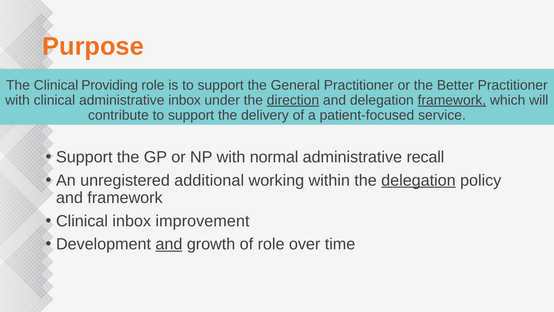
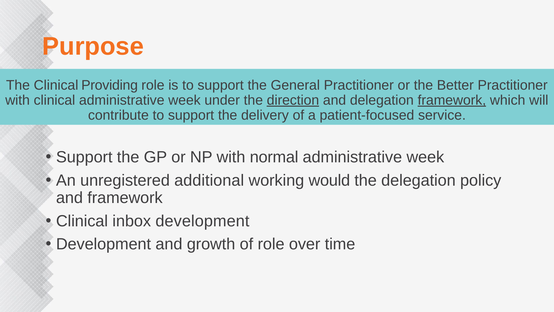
clinical administrative inbox: inbox -> week
recall at (425, 157): recall -> week
within: within -> would
delegation at (418, 180) underline: present -> none
inbox improvement: improvement -> development
and at (169, 244) underline: present -> none
